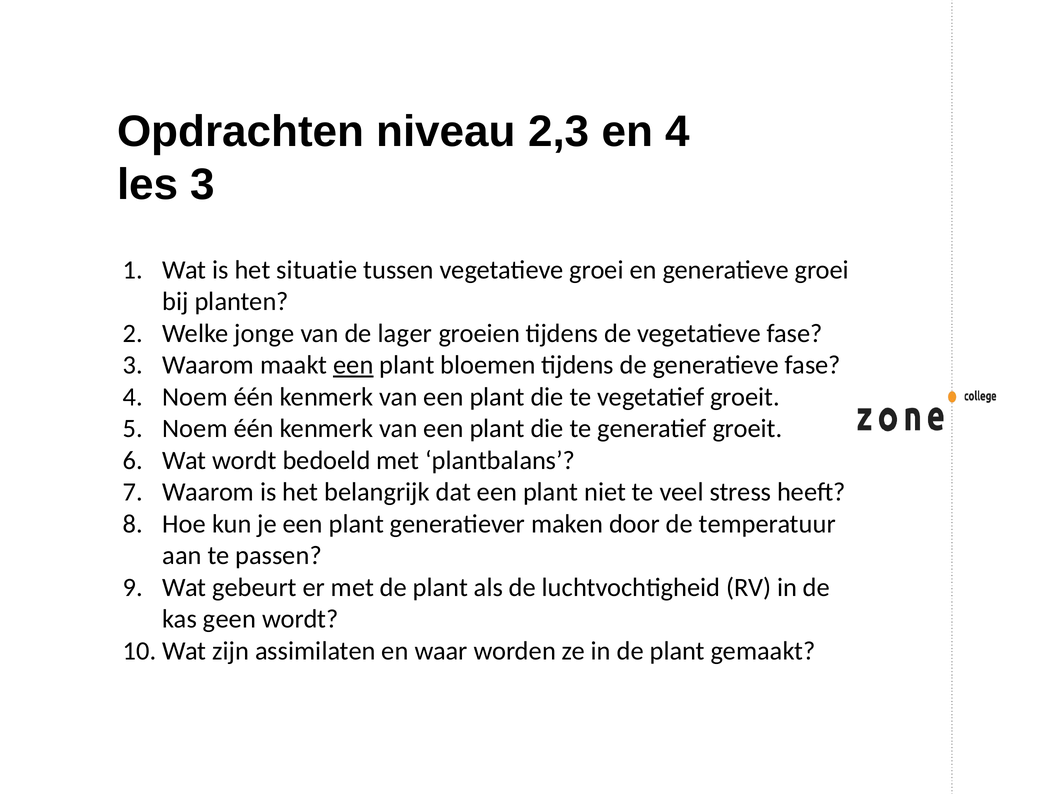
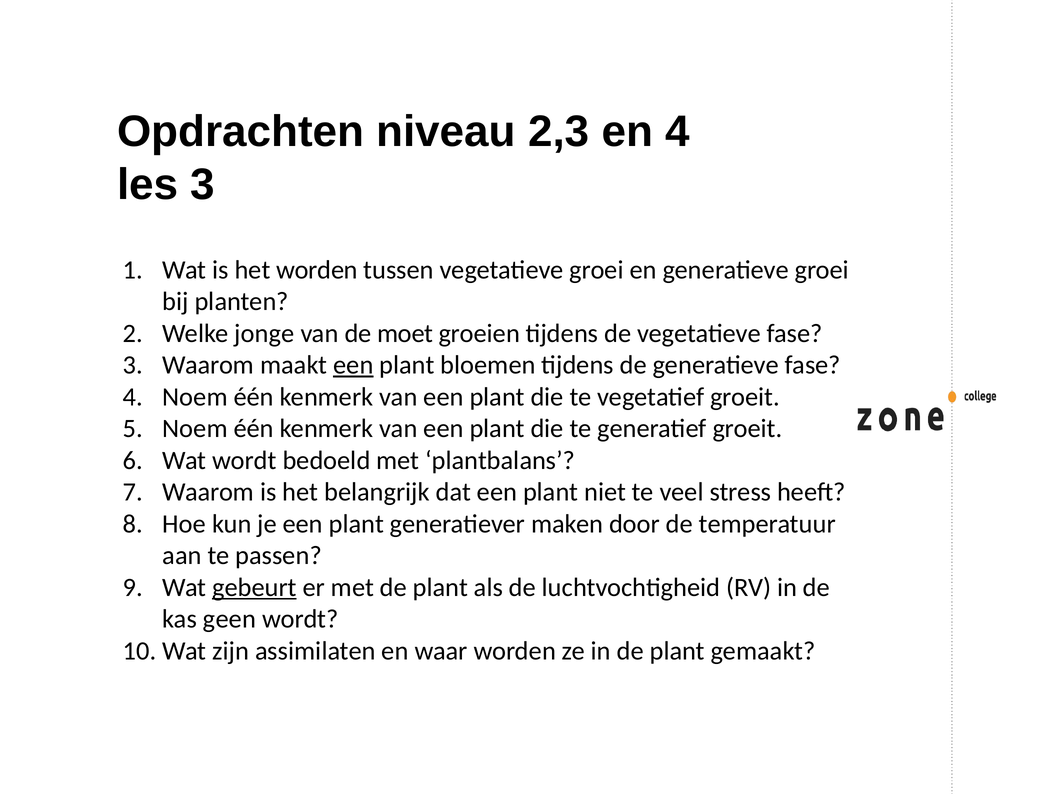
het situatie: situatie -> worden
lager: lager -> moet
gebeurt underline: none -> present
